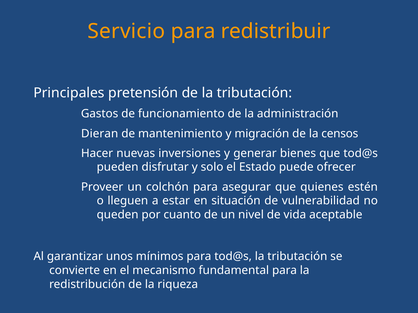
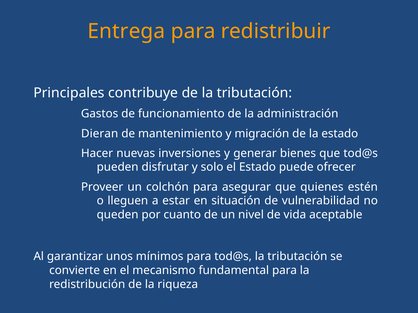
Servicio: Servicio -> Entrega
pretensión: pretensión -> contribuye
la censos: censos -> estado
